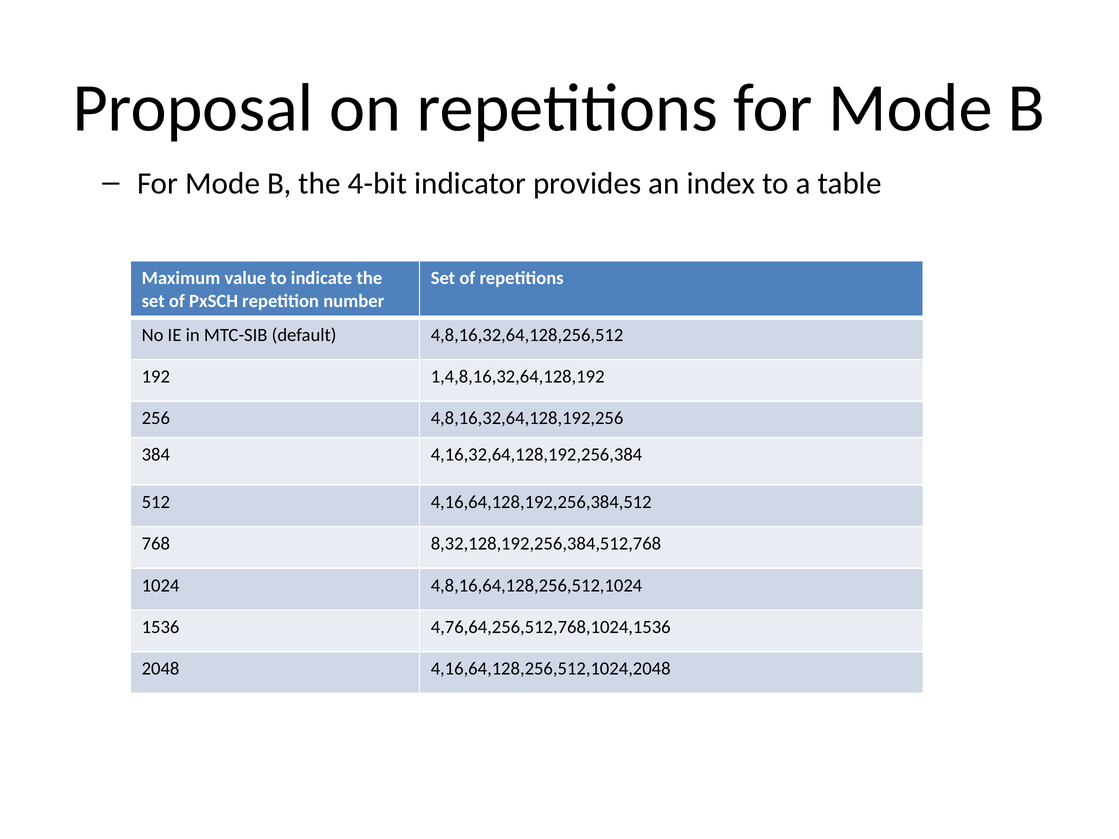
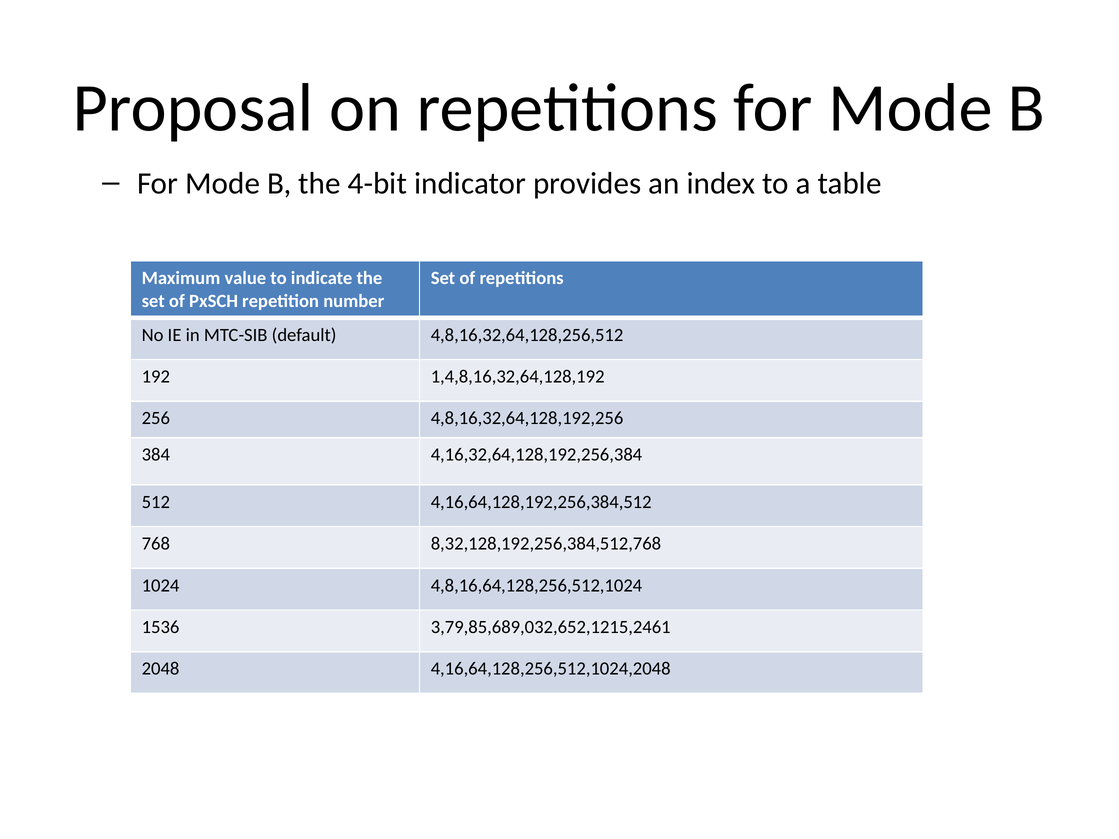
4,76,64,256,512,768,1024,1536: 4,76,64,256,512,768,1024,1536 -> 3,79,85,689,032,652,1215,2461
